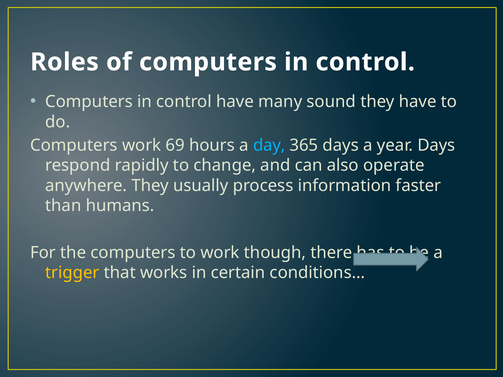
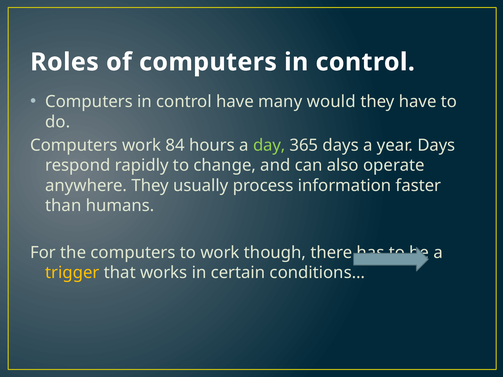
sound: sound -> would
69: 69 -> 84
day colour: light blue -> light green
